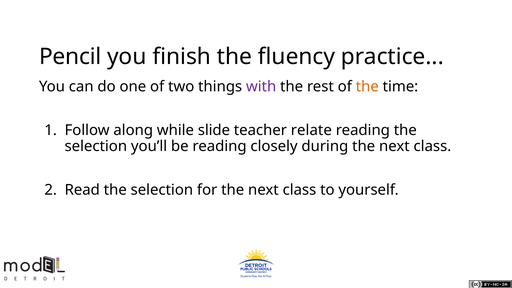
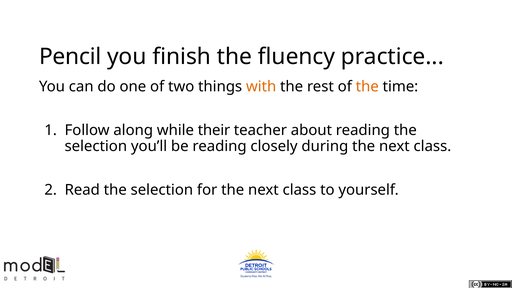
with colour: purple -> orange
slide: slide -> their
relate: relate -> about
